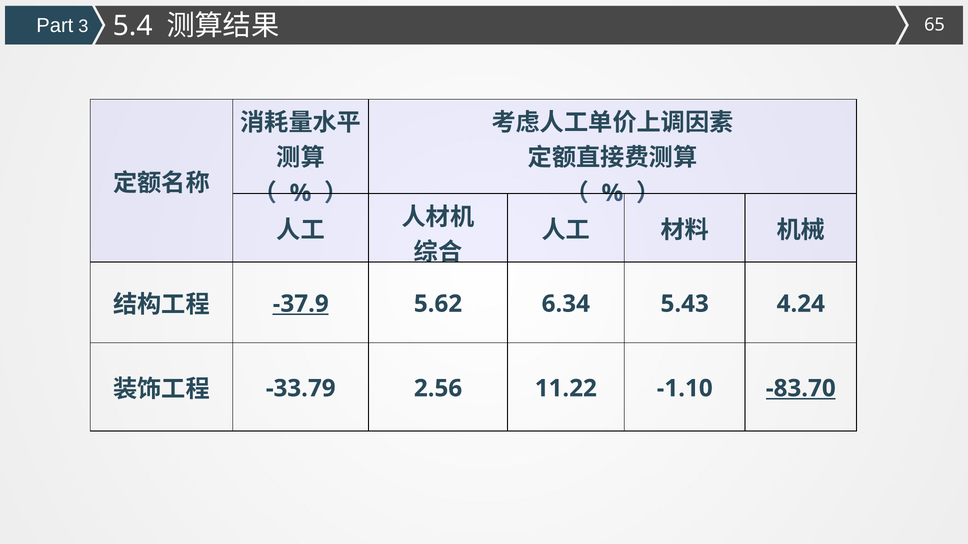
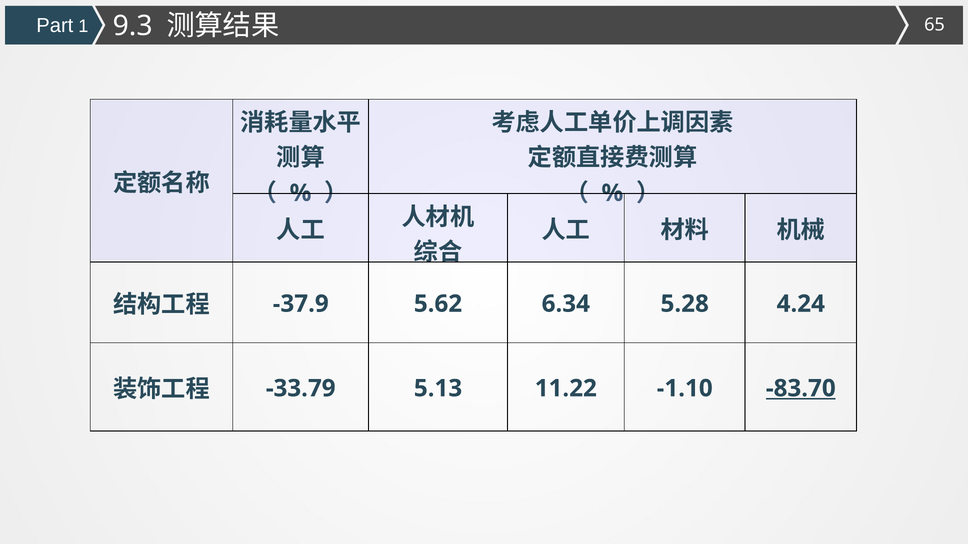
3: 3 -> 1
5.4: 5.4 -> 9.3
-37.9 underline: present -> none
5.43: 5.43 -> 5.28
2.56: 2.56 -> 5.13
